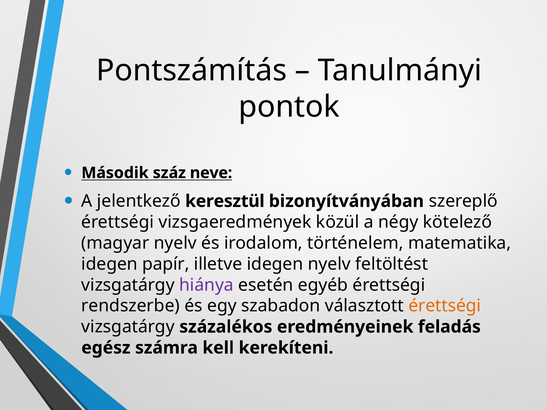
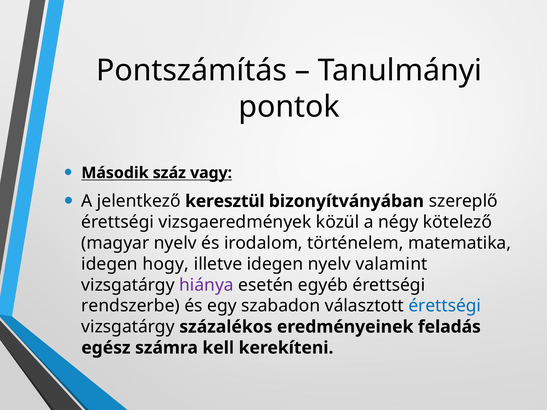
neve: neve -> vagy
papír: papír -> hogy
feltöltést: feltöltést -> valamint
érettségi at (445, 306) colour: orange -> blue
